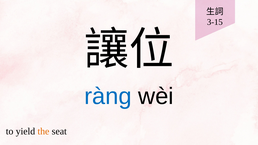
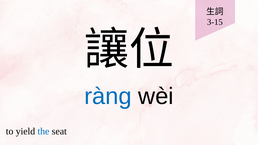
the colour: orange -> blue
